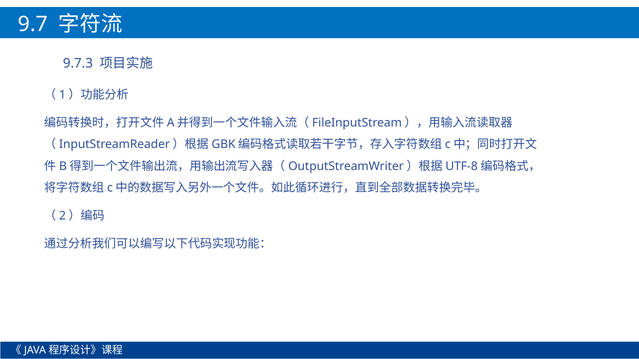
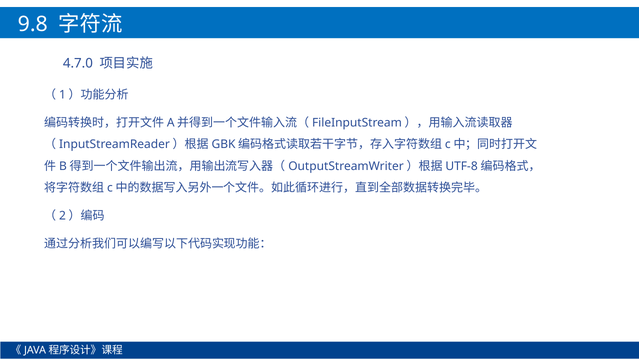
9.7: 9.7 -> 9.8
9.7.3: 9.7.3 -> 4.7.0
